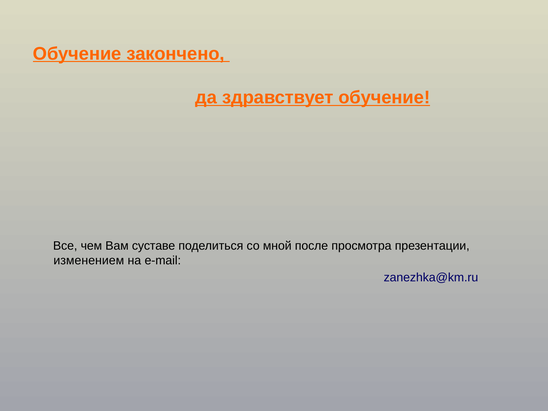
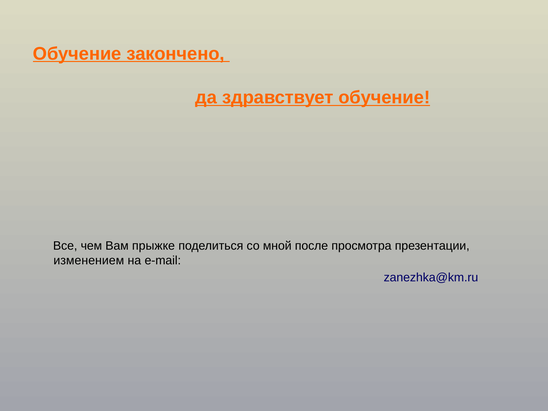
суставе: суставе -> прыжке
